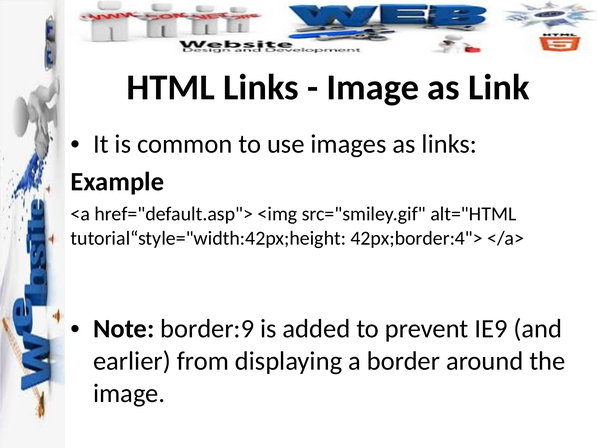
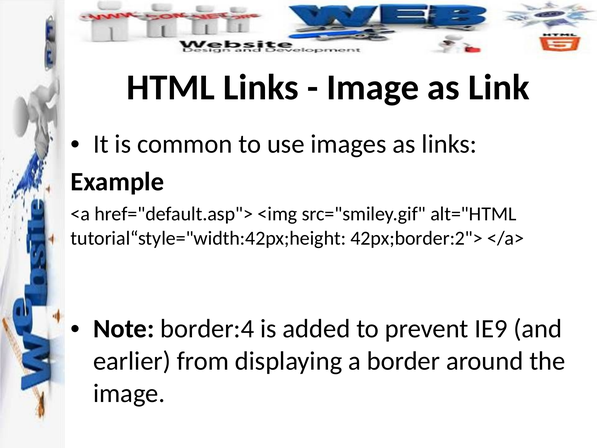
42px;border:4">: 42px;border:4"> -> 42px;border:2">
border:9: border:9 -> border:4
